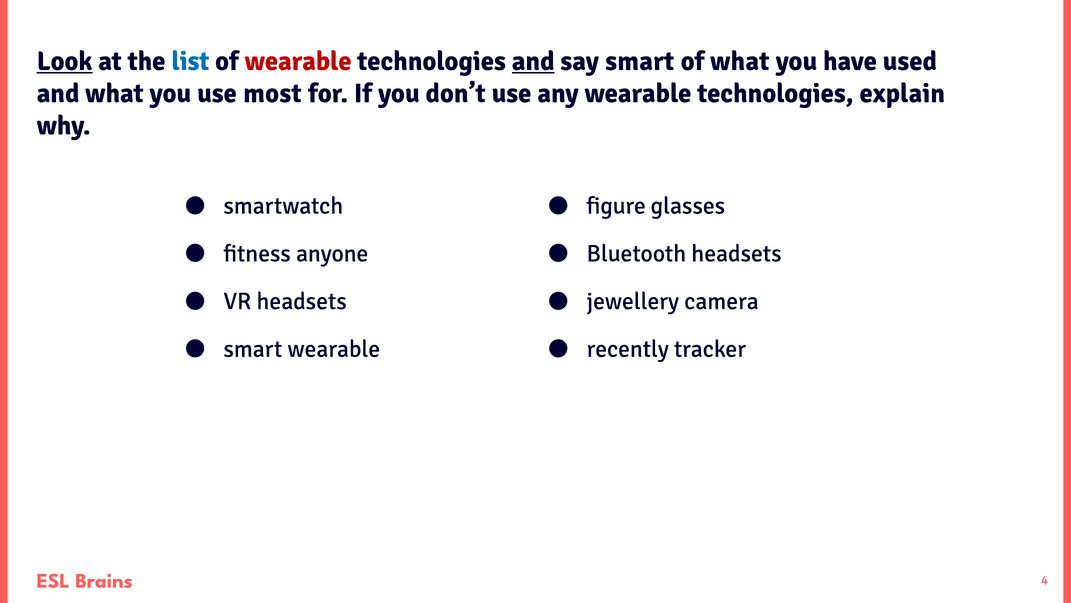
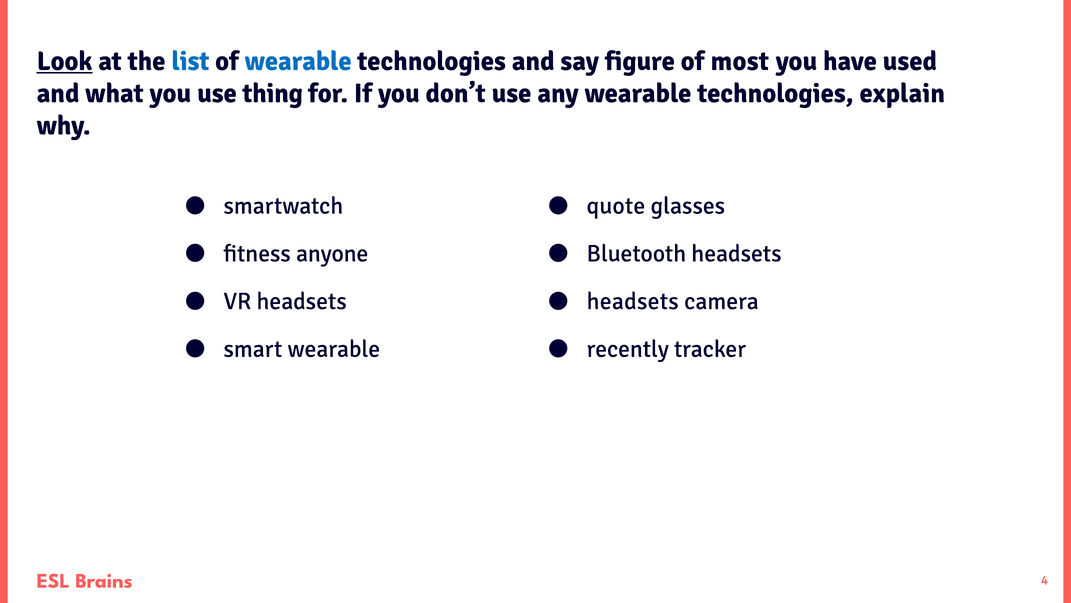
wearable at (298, 61) colour: red -> blue
and at (533, 61) underline: present -> none
say smart: smart -> figure
of what: what -> most
most: most -> thing
figure: figure -> quote
jewellery at (633, 301): jewellery -> headsets
